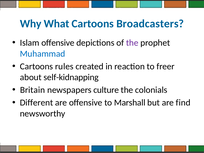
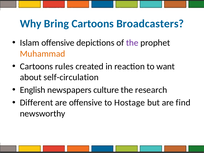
What: What -> Bring
Muhammad colour: blue -> orange
freer: freer -> want
self-kidnapping: self-kidnapping -> self-circulation
Britain: Britain -> English
colonials: colonials -> research
Marshall: Marshall -> Hostage
